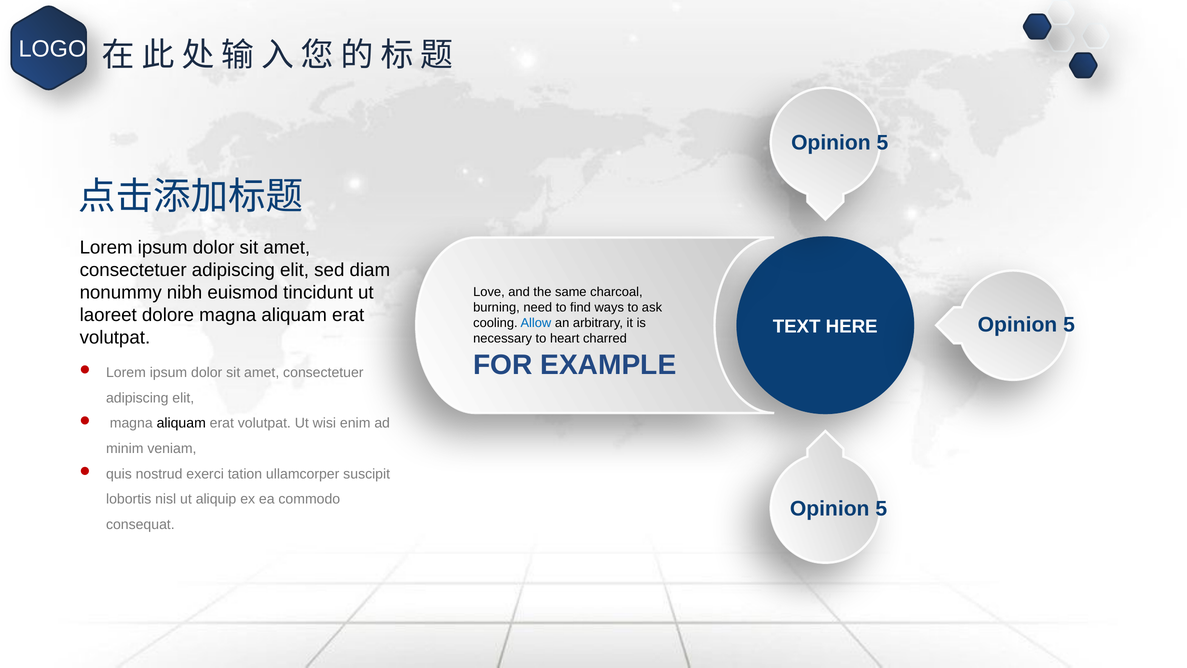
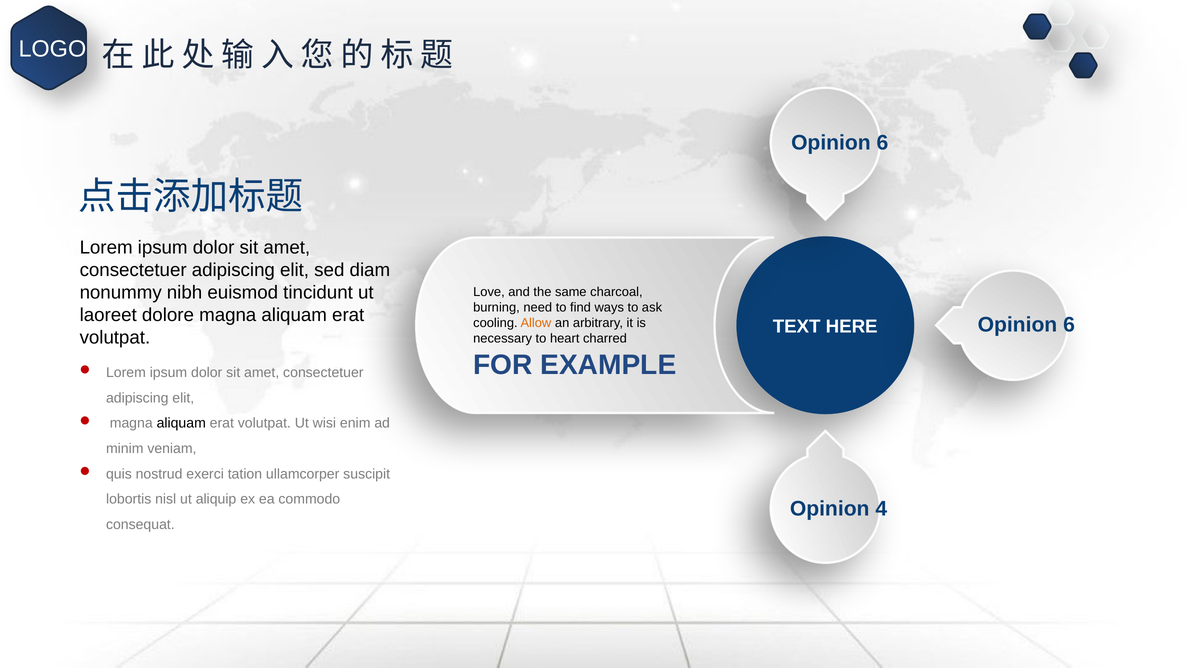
5 at (882, 143): 5 -> 6
5 at (1069, 325): 5 -> 6
Allow colour: blue -> orange
5 at (881, 508): 5 -> 4
